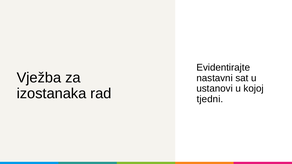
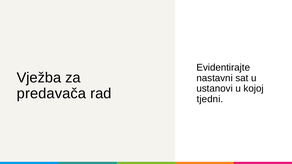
izostanaka: izostanaka -> predavača
